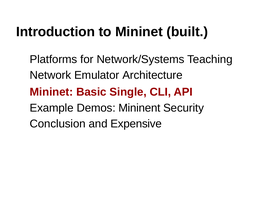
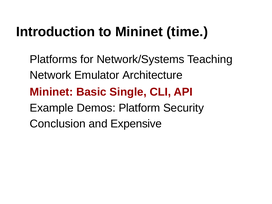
built: built -> time
Mininent: Mininent -> Platform
